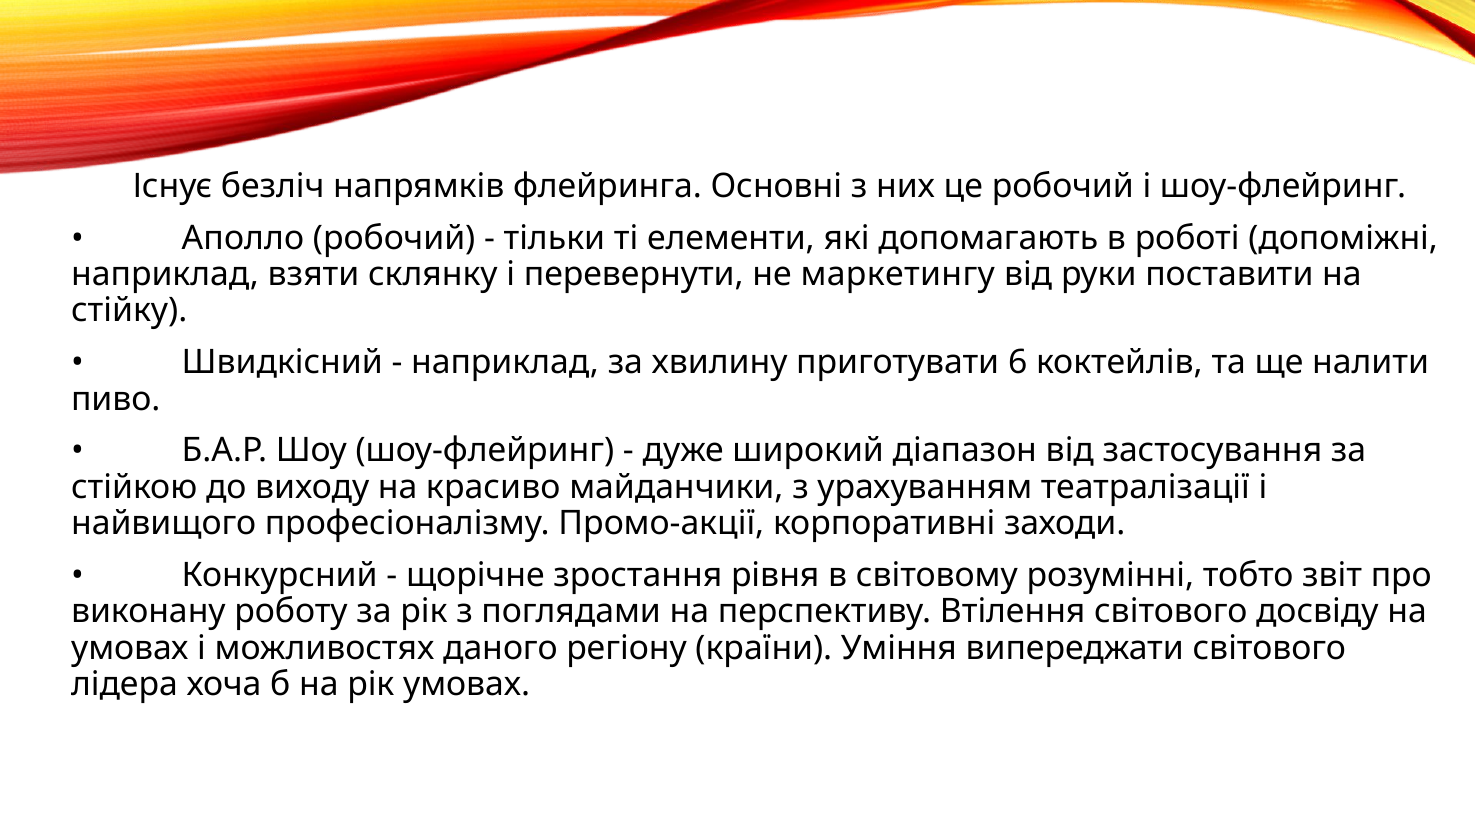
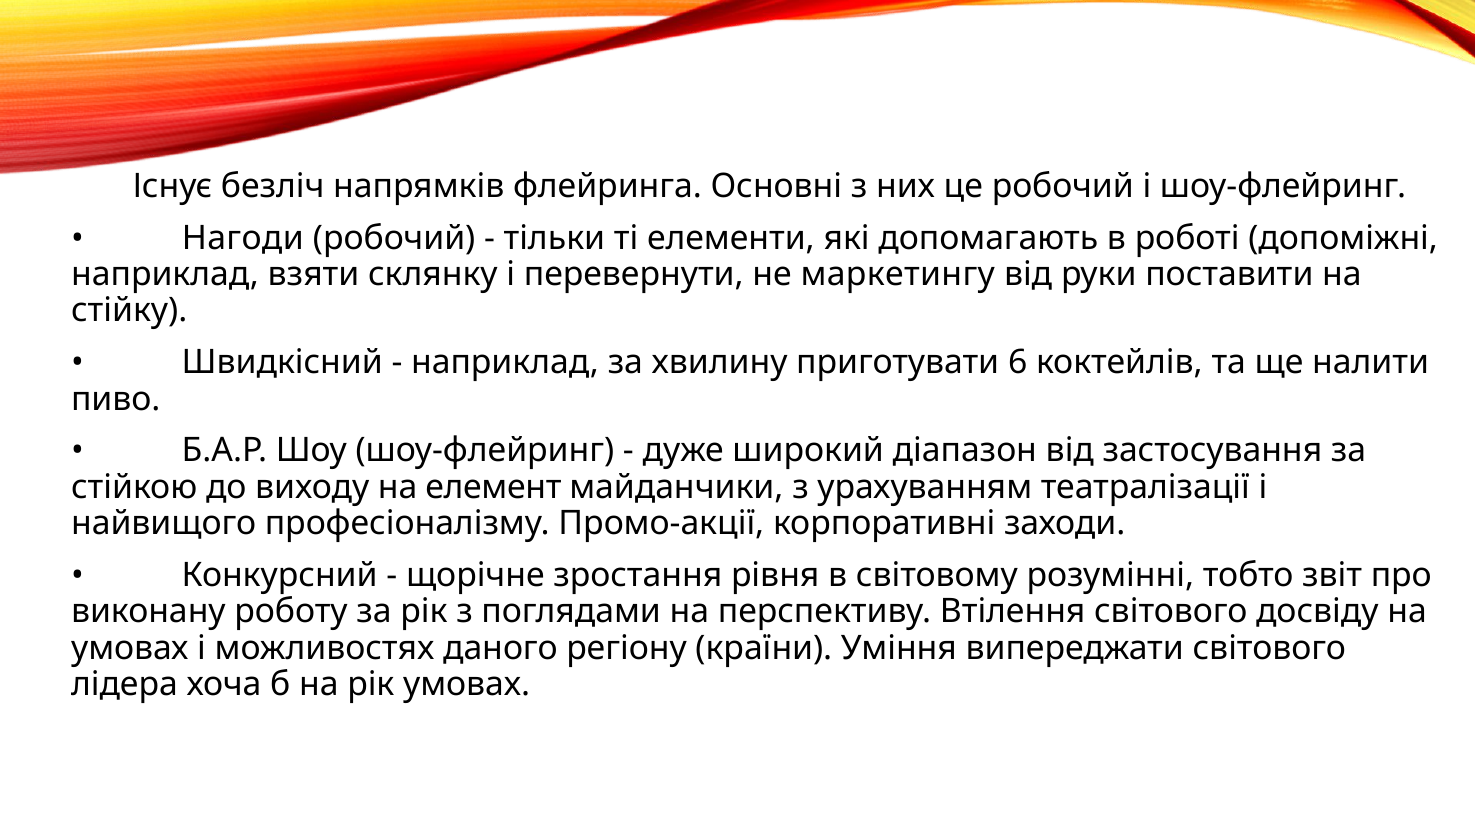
Аполло: Аполло -> Нагоди
красиво: красиво -> елемент
